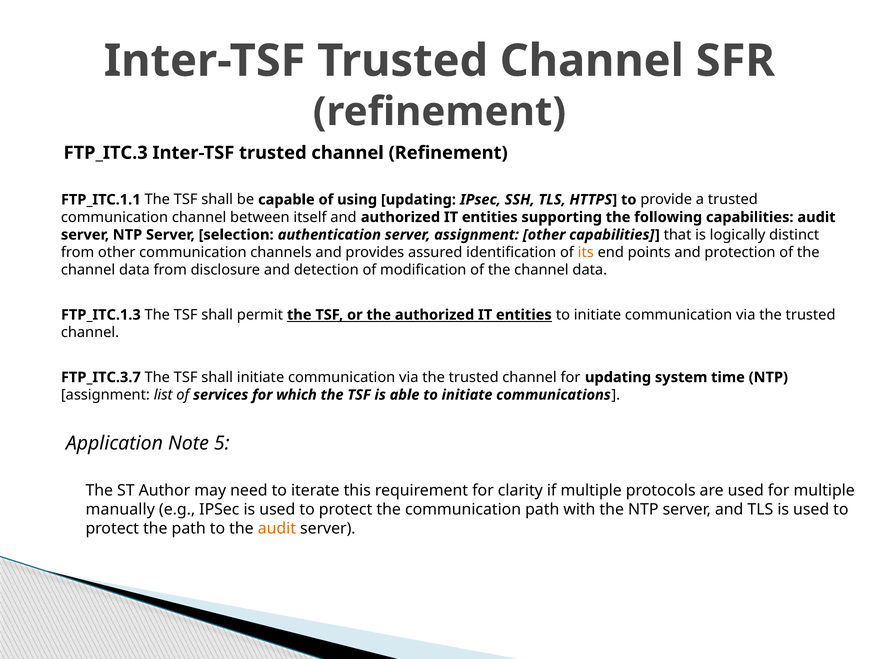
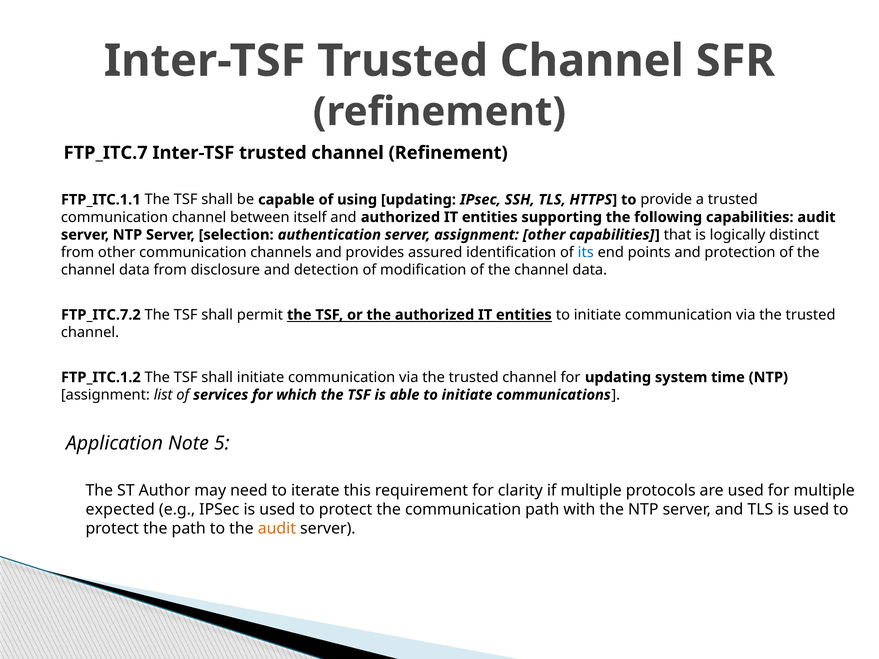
FTP_ITC.3: FTP_ITC.3 -> FTP_ITC.7
its colour: orange -> blue
FTP_ITC.1.3: FTP_ITC.1.3 -> FTP_ITC.7.2
FTP_ITC.3.7: FTP_ITC.3.7 -> FTP_ITC.1.2
manually: manually -> expected
